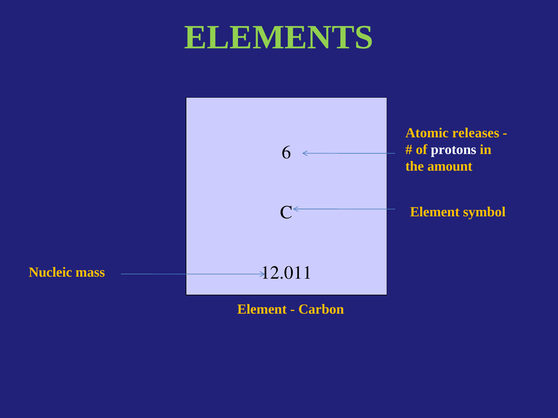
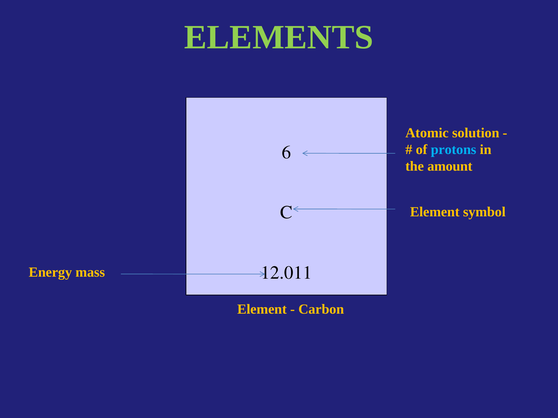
releases: releases -> solution
protons colour: white -> light blue
Nucleic: Nucleic -> Energy
